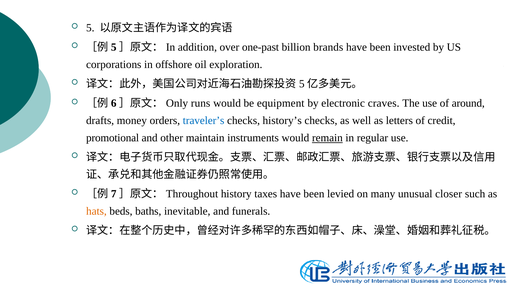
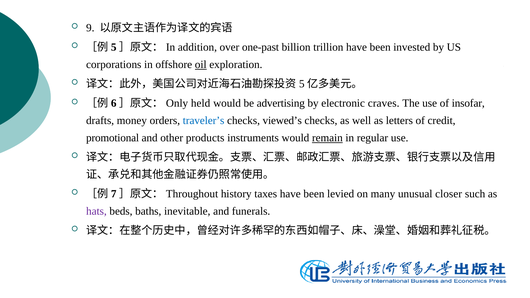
5: 5 -> 9
brands: brands -> trillion
oil underline: none -> present
runs: runs -> held
equipment: equipment -> advertising
around: around -> insofar
history’s: history’s -> viewed’s
maintain: maintain -> products
hats colour: orange -> purple
